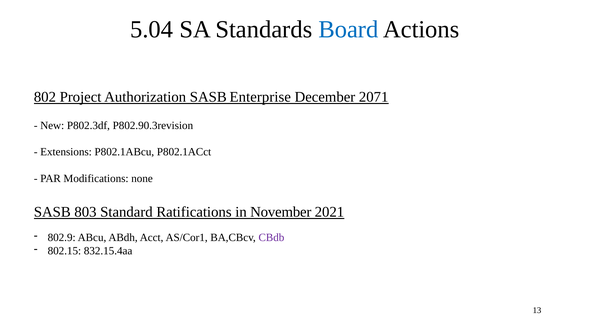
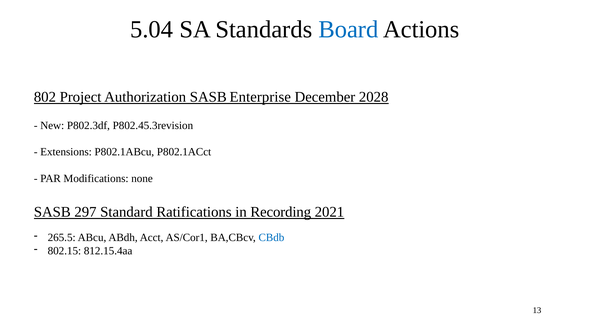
2071: 2071 -> 2028
P802.90.3revision: P802.90.3revision -> P802.45.3revision
803: 803 -> 297
November: November -> Recording
802.9: 802.9 -> 265.5
CBdb colour: purple -> blue
832.15.4aa: 832.15.4aa -> 812.15.4aa
